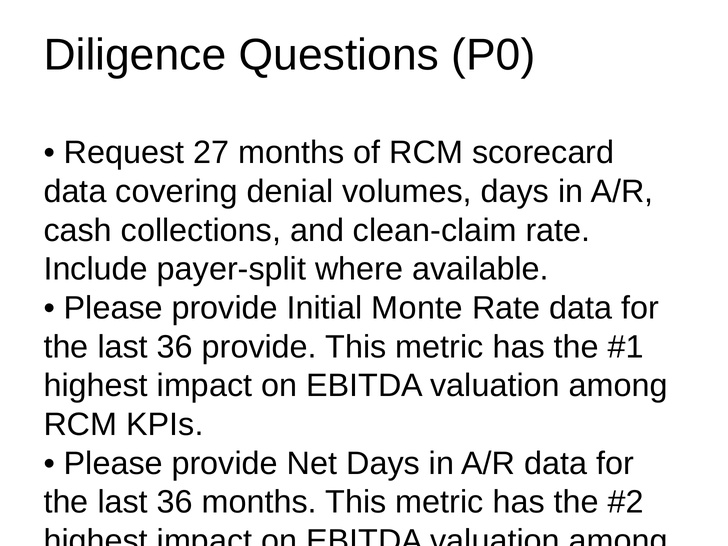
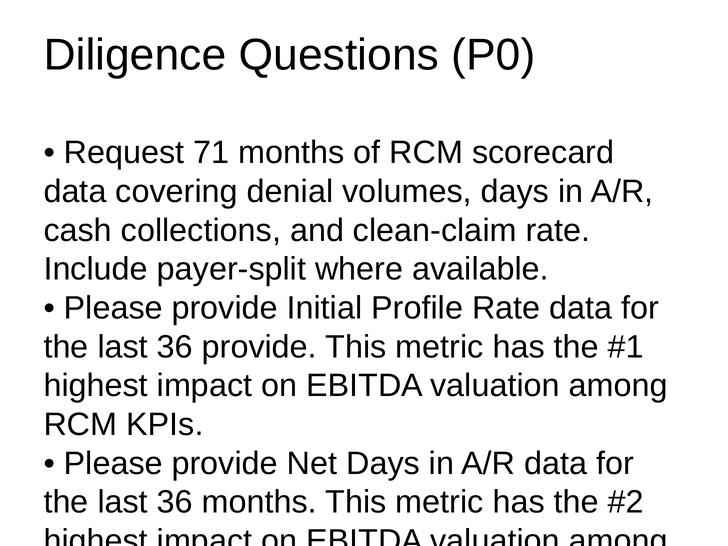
27: 27 -> 71
Monte: Monte -> Profile
